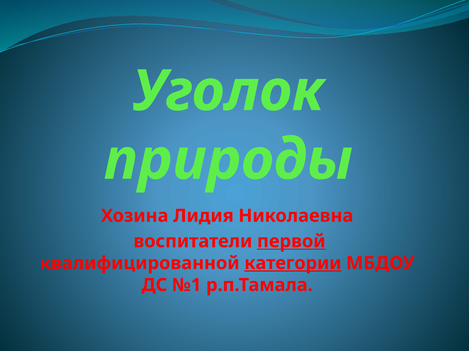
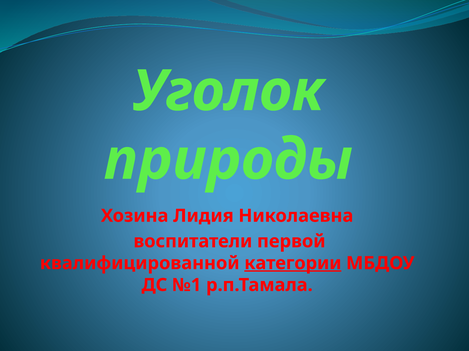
первой underline: present -> none
